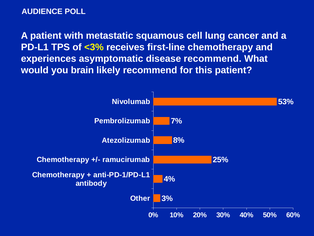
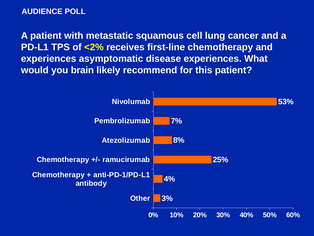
<3%: <3% -> <2%
disease recommend: recommend -> experiences
